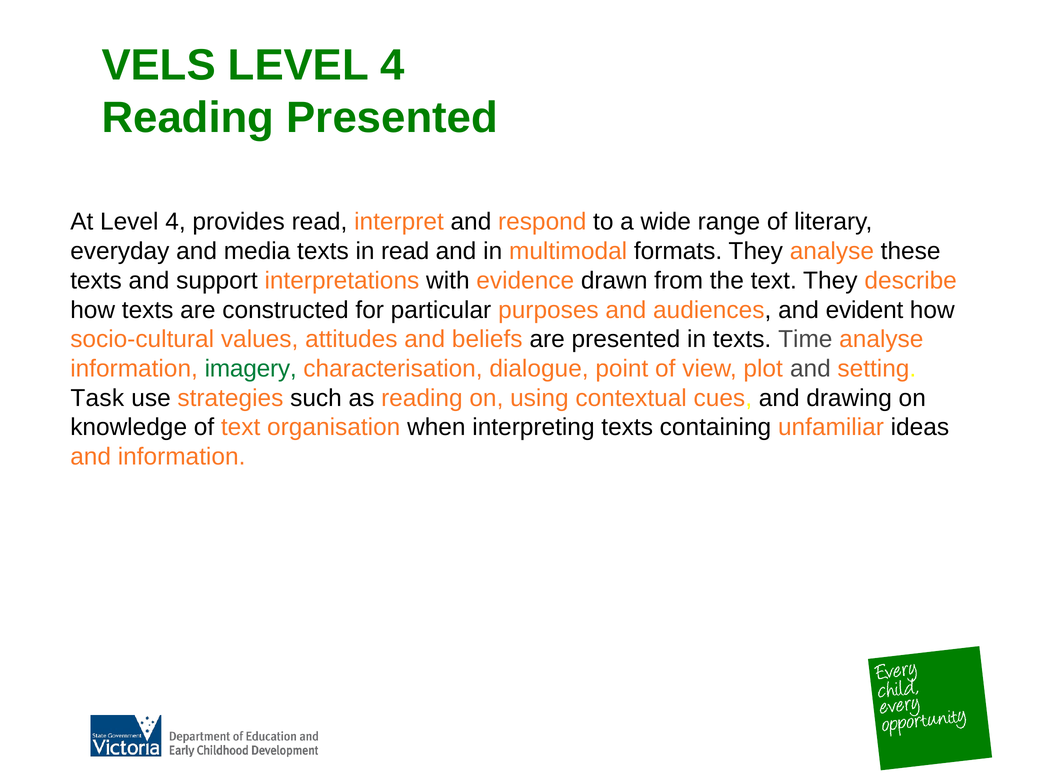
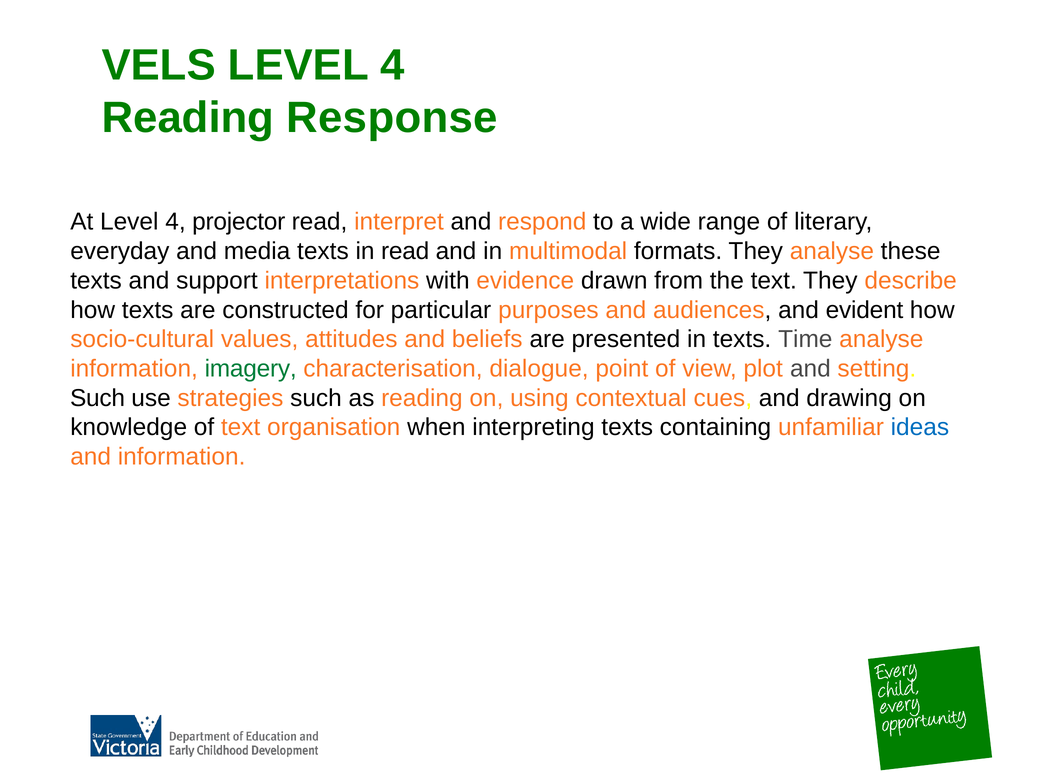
Reading Presented: Presented -> Response
provides: provides -> projector
Task at (97, 398): Task -> Such
ideas colour: black -> blue
